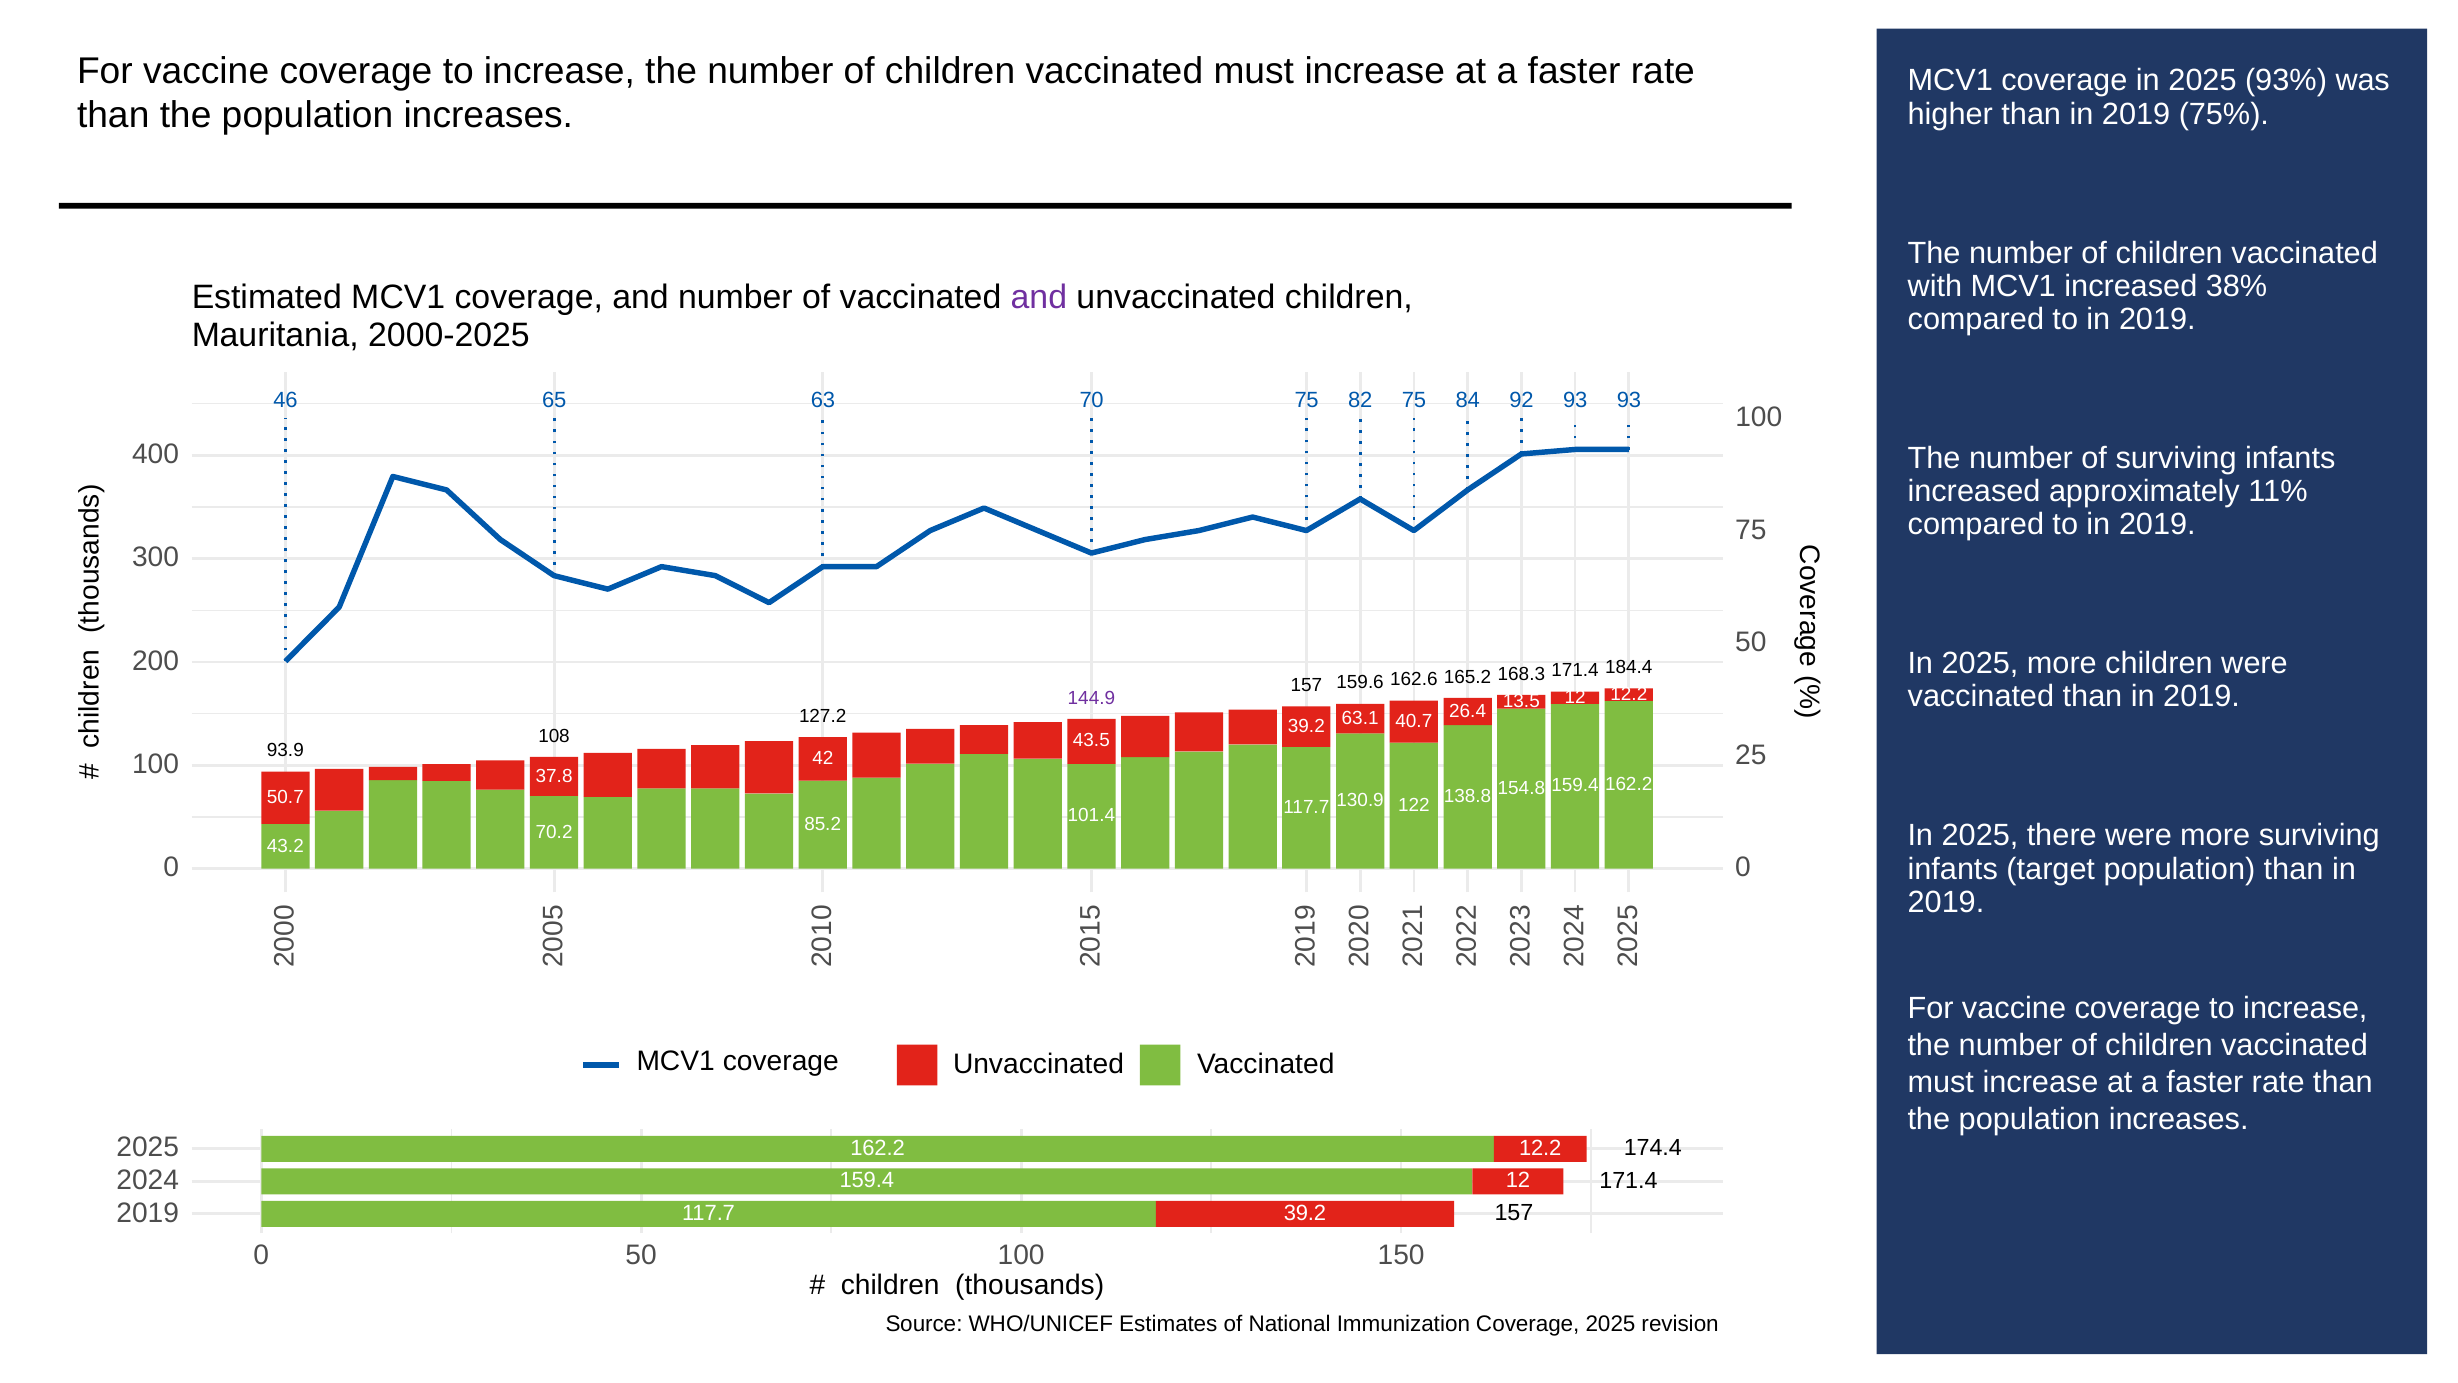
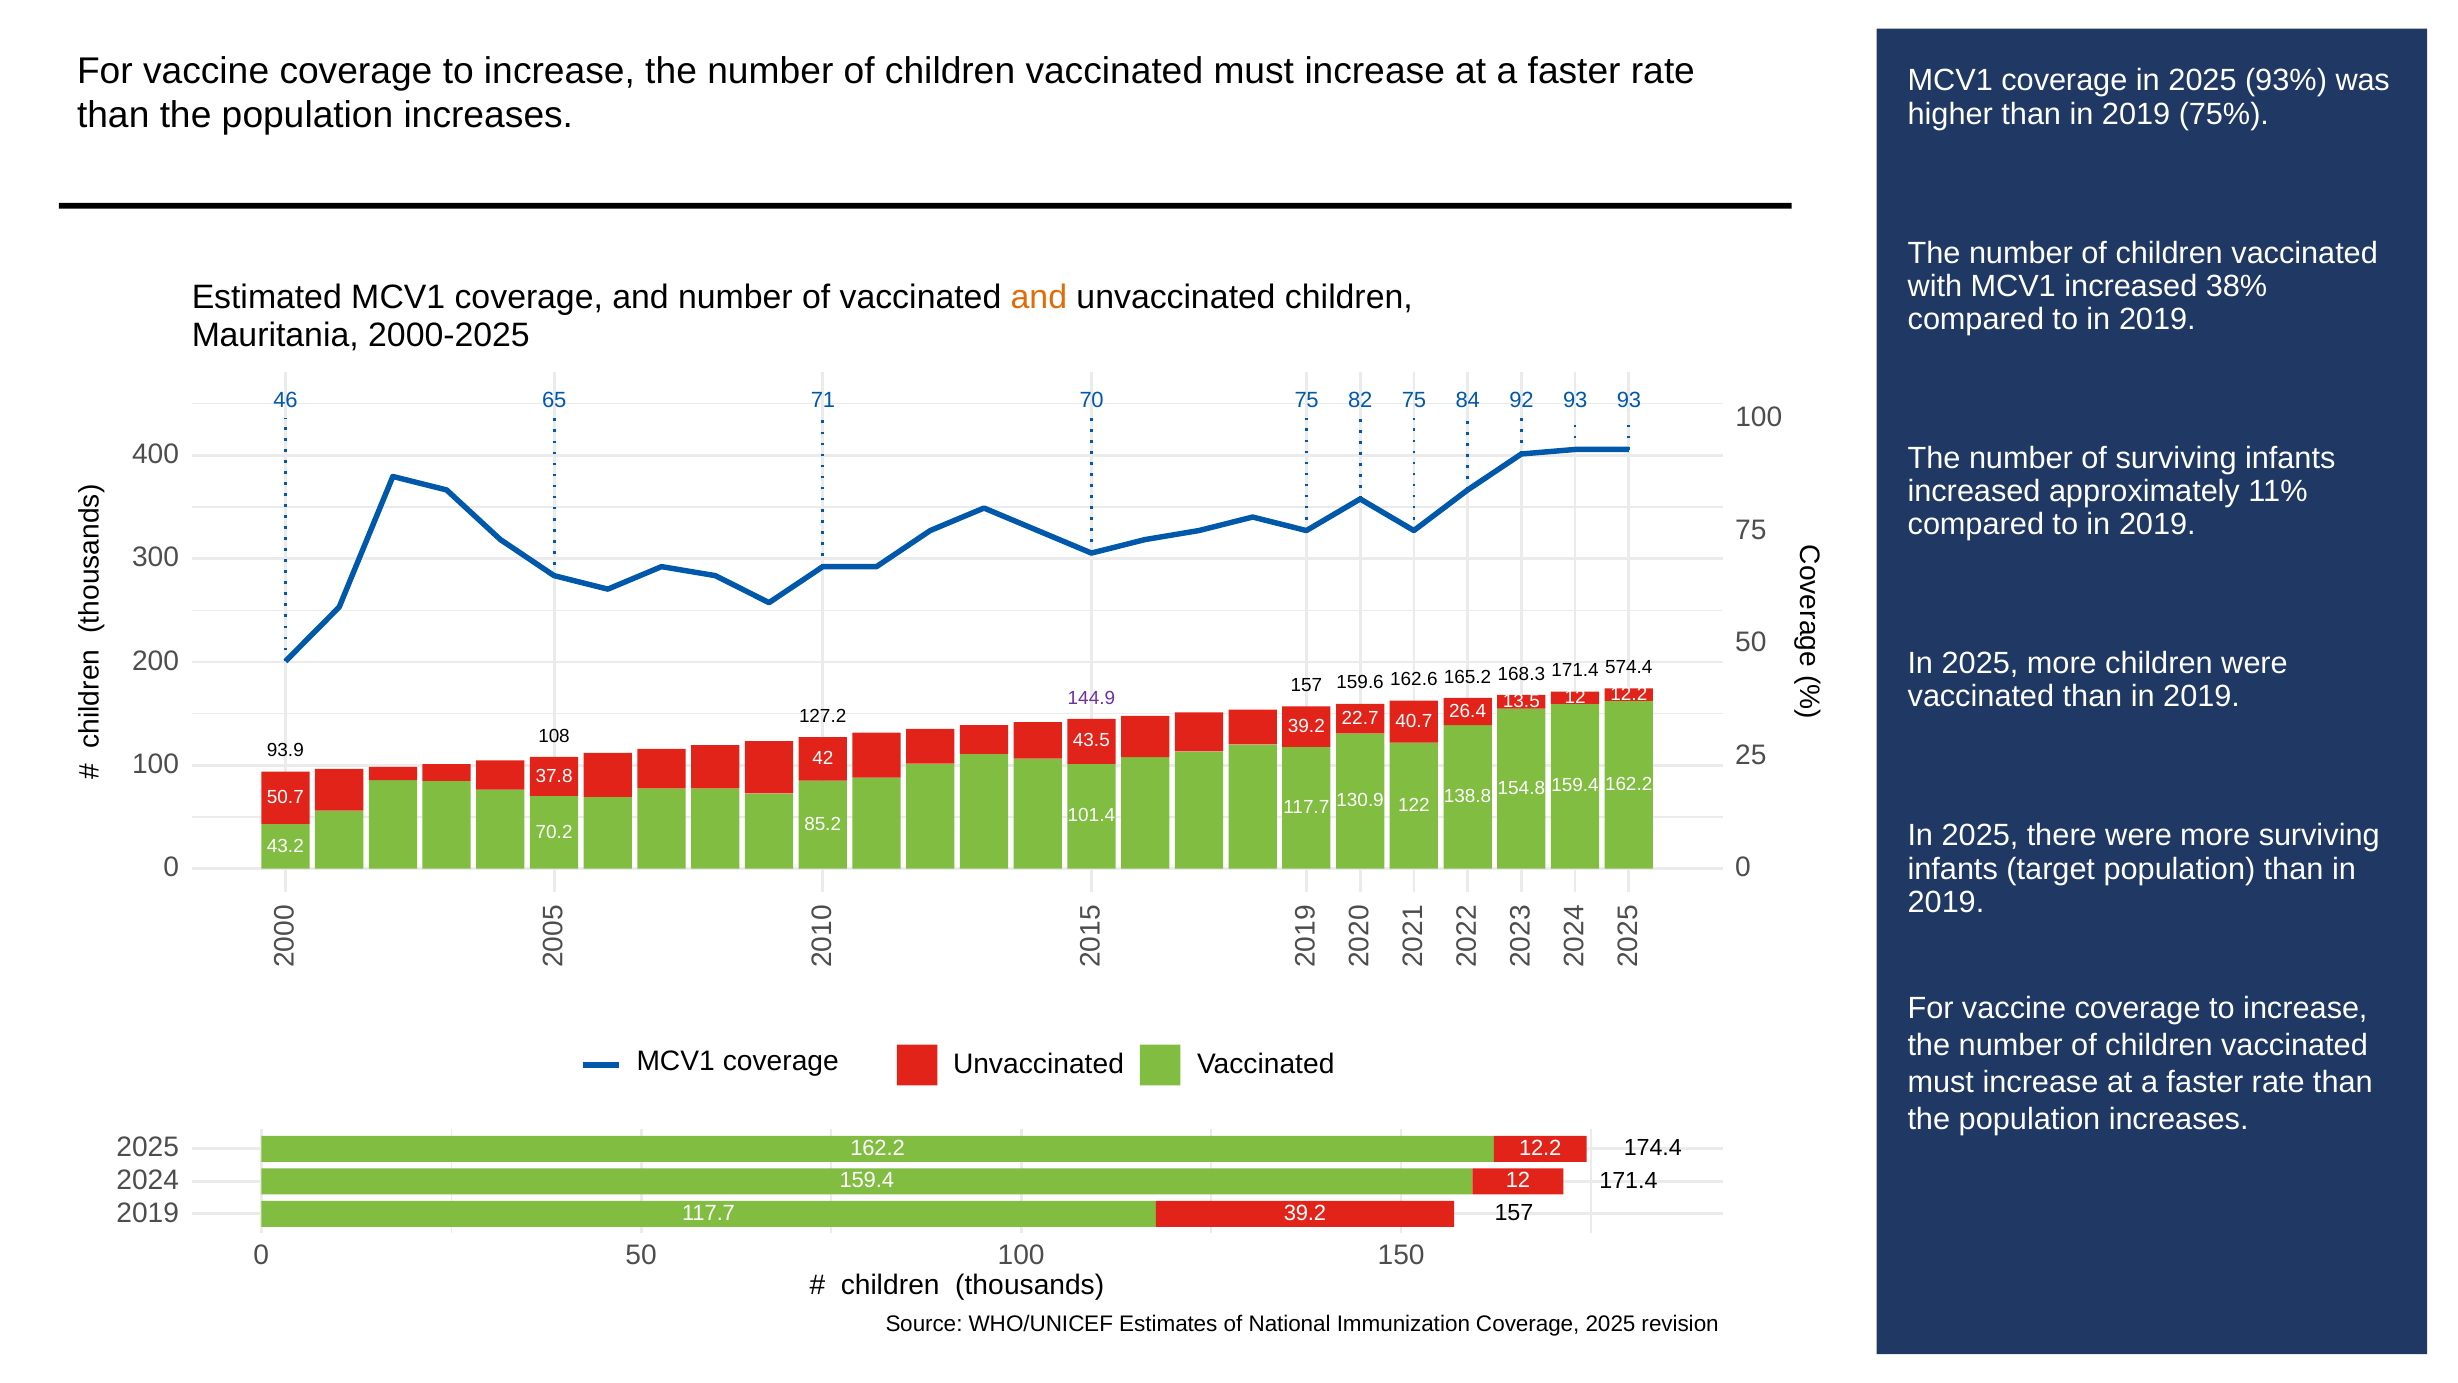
and at (1039, 297) colour: purple -> orange
63: 63 -> 71
184.4: 184.4 -> 574.4
63.1: 63.1 -> 22.7
